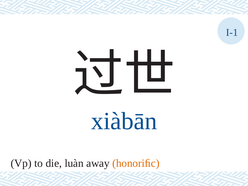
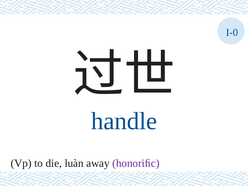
I-1: I-1 -> I-0
xiàbān: xiàbān -> handle
honoriﬁc colour: orange -> purple
